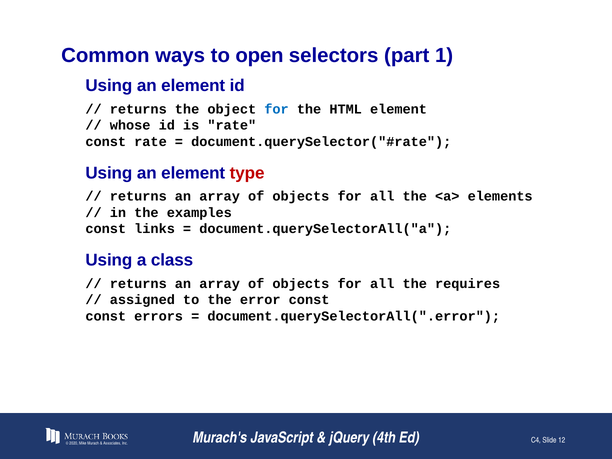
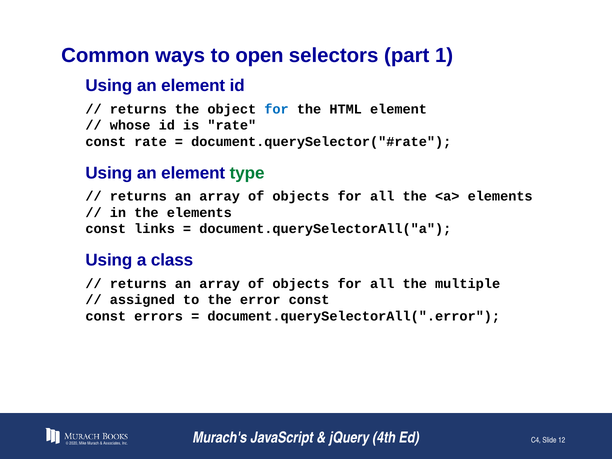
type colour: red -> green
the examples: examples -> elements
requires: requires -> multiple
